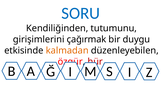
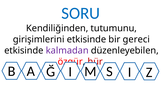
girişimlerini çağırmak: çağırmak -> etkisinde
duygu: duygu -> gereci
kalmadan colour: orange -> purple
